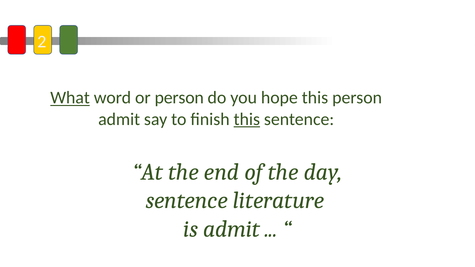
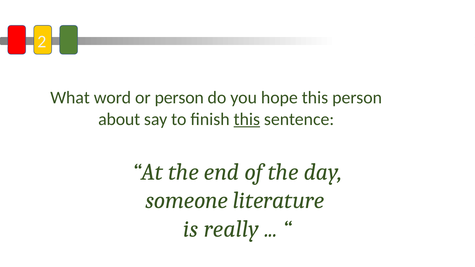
What underline: present -> none
admit at (119, 119): admit -> about
sentence at (187, 201): sentence -> someone
is admit: admit -> really
